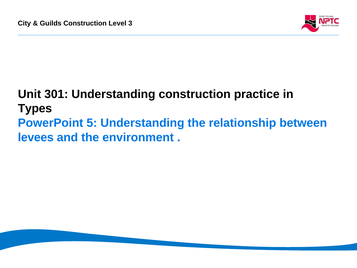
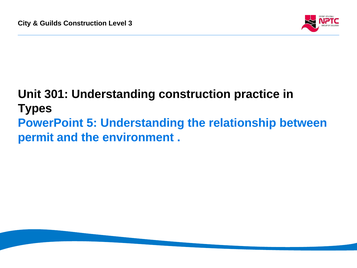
levees: levees -> permit
